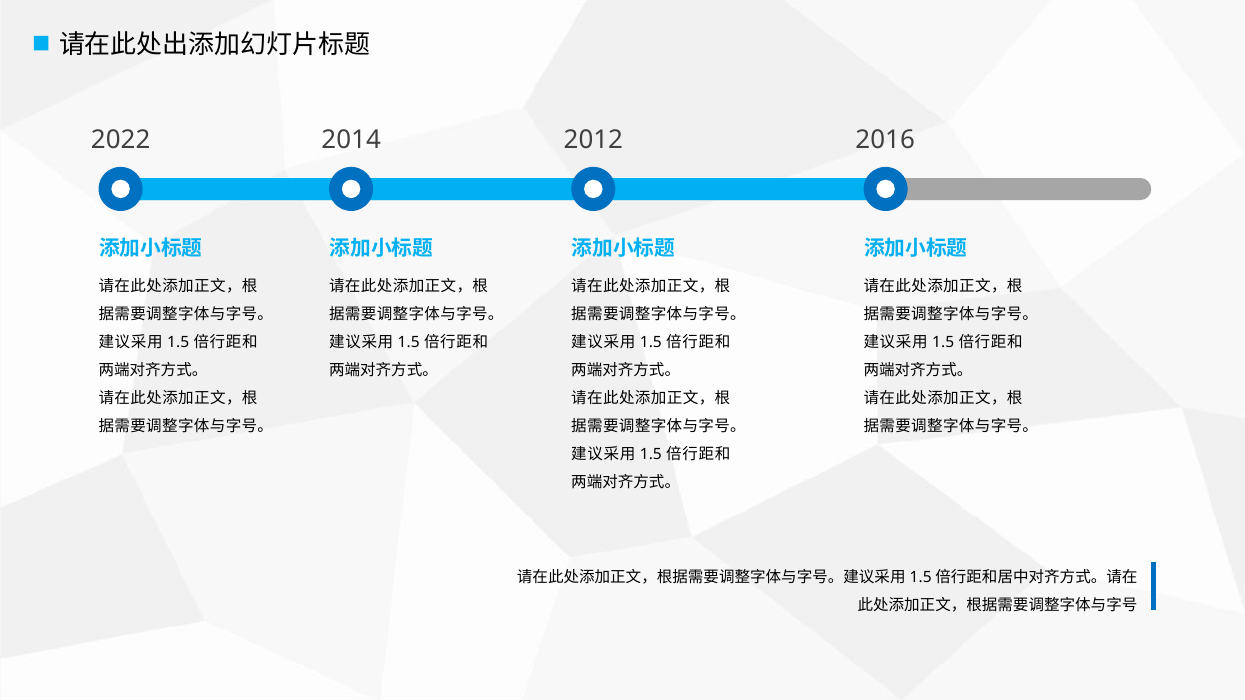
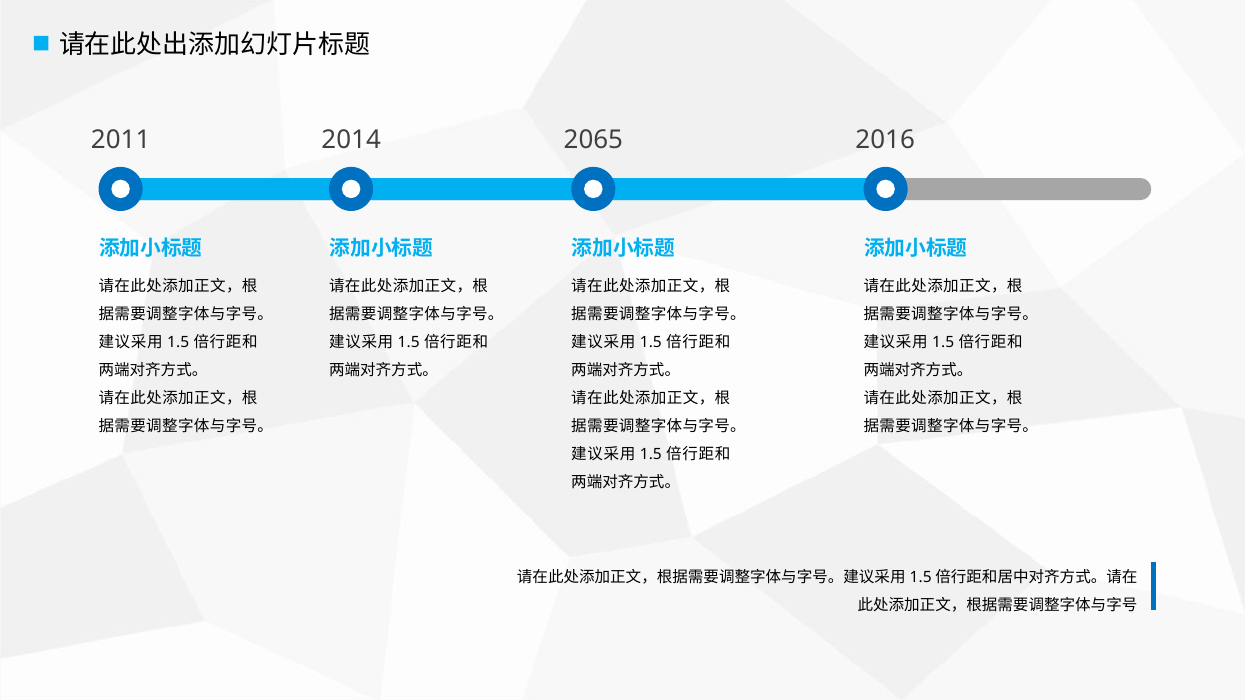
2022: 2022 -> 2011
2012: 2012 -> 2065
